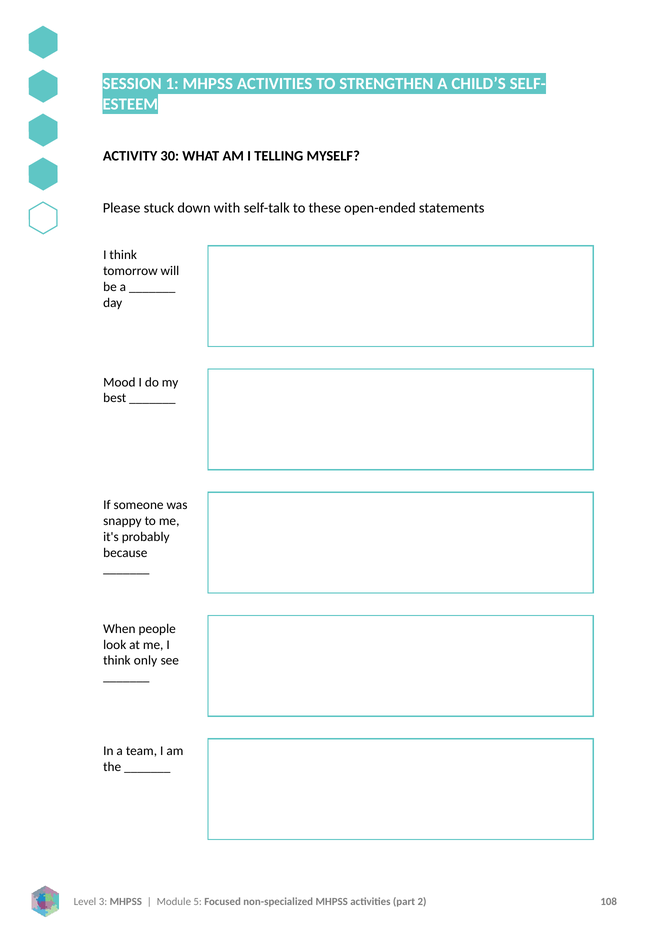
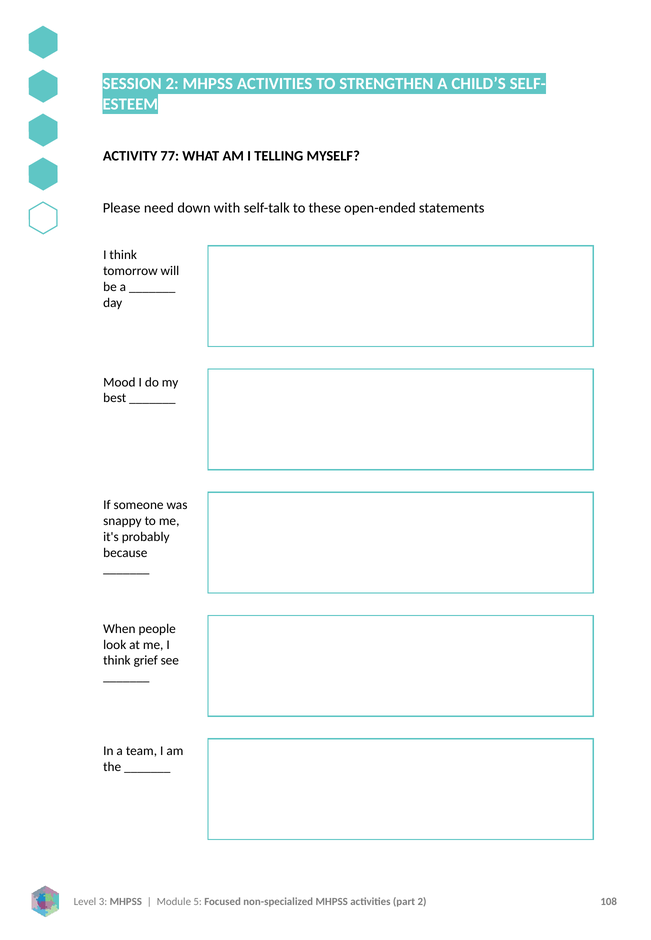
SESSION 1: 1 -> 2
30: 30 -> 77
stuck: stuck -> need
only: only -> grief
